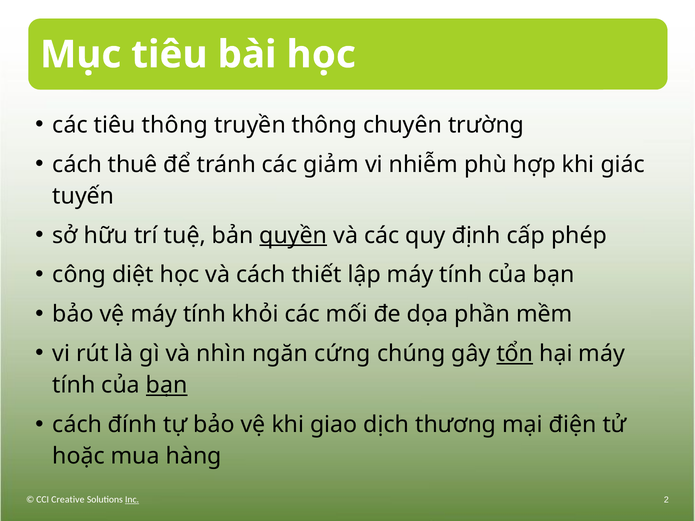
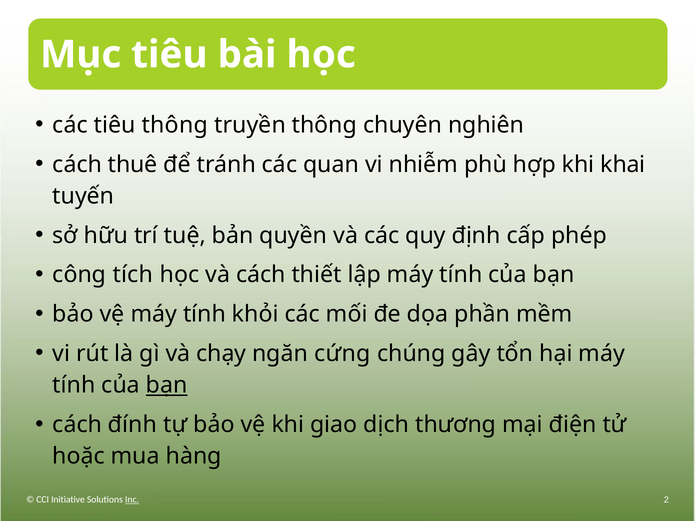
trường: trường -> nghiên
giảm: giảm -> quan
giác: giác -> khai
quyền underline: present -> none
diệt: diệt -> tích
nhìn: nhìn -> chạy
tổn underline: present -> none
Creative: Creative -> Initiative
